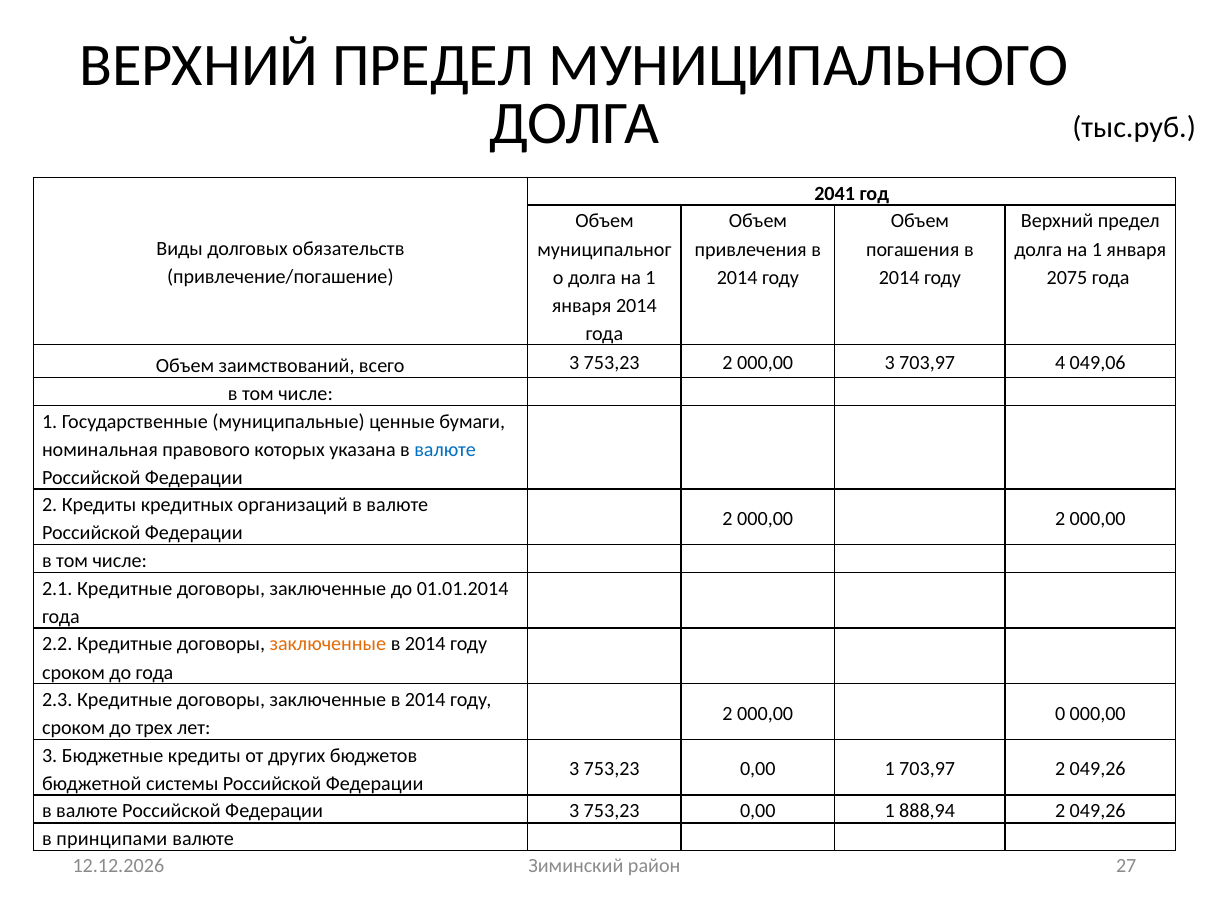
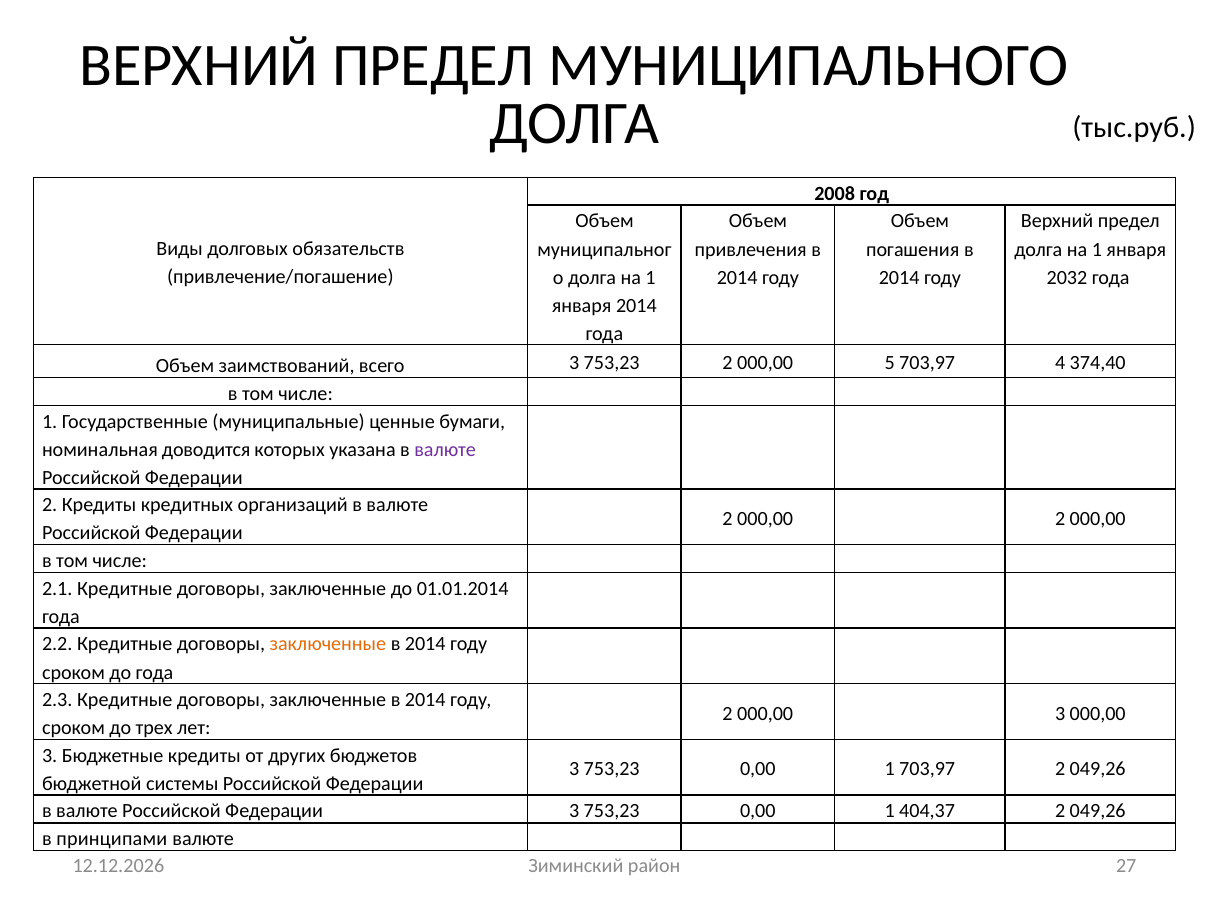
2041: 2041 -> 2008
2075: 2075 -> 2032
2 000,00 3: 3 -> 5
049,06: 049,06 -> 374,40
правового: правового -> доводится
валюте at (445, 450) colour: blue -> purple
2 000,00 0: 0 -> 3
888,94: 888,94 -> 404,37
